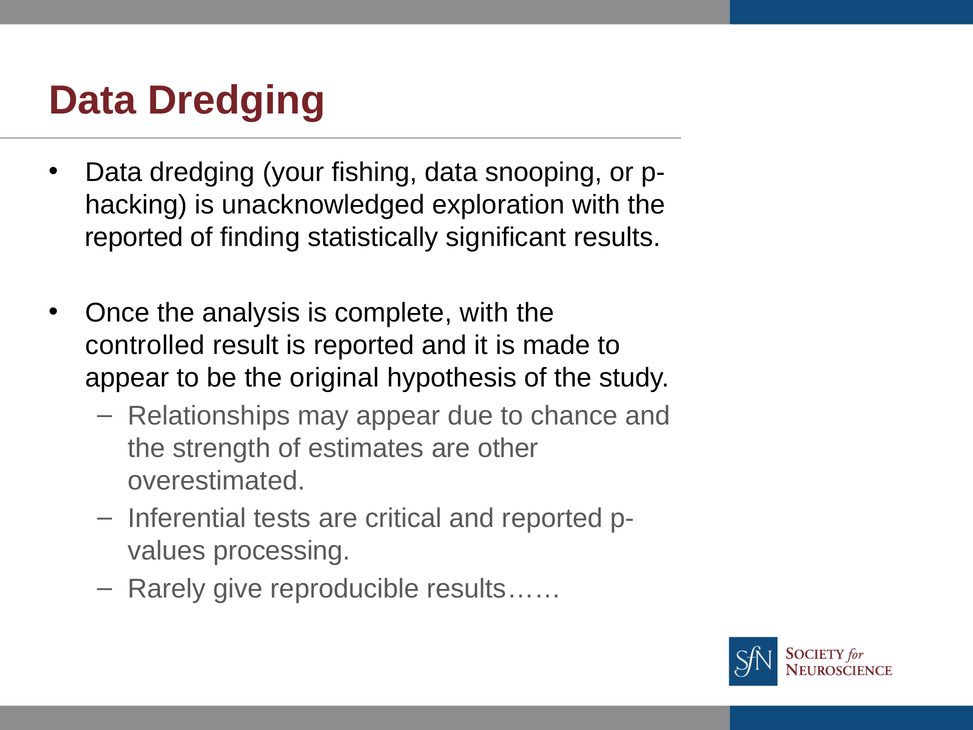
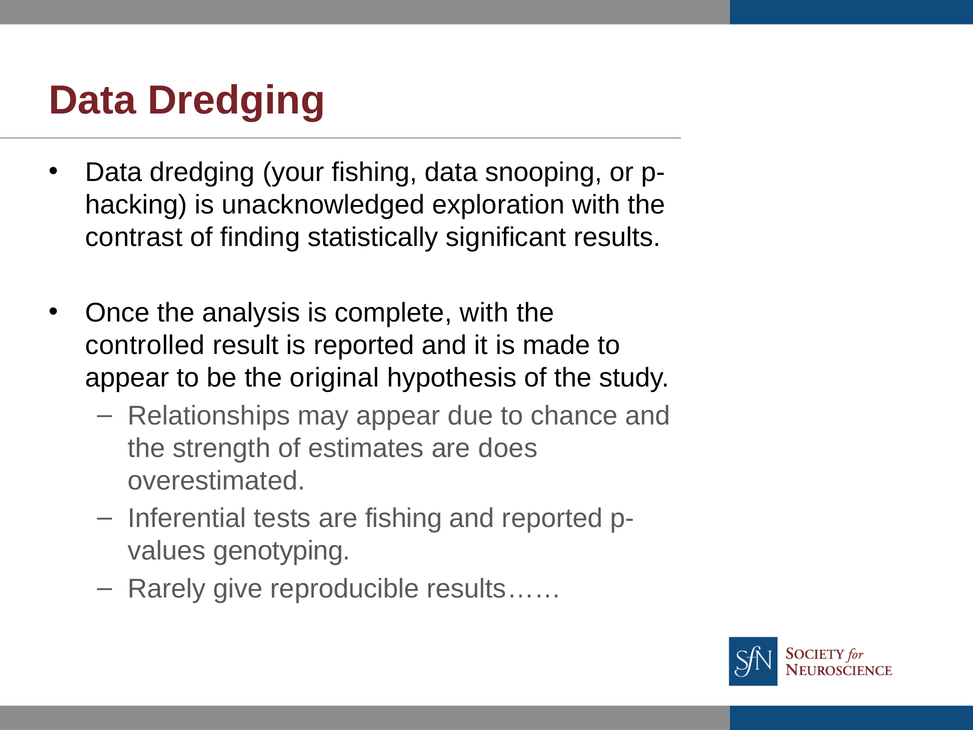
reported at (134, 237): reported -> contrast
other: other -> does
are critical: critical -> fishing
processing: processing -> genotyping
